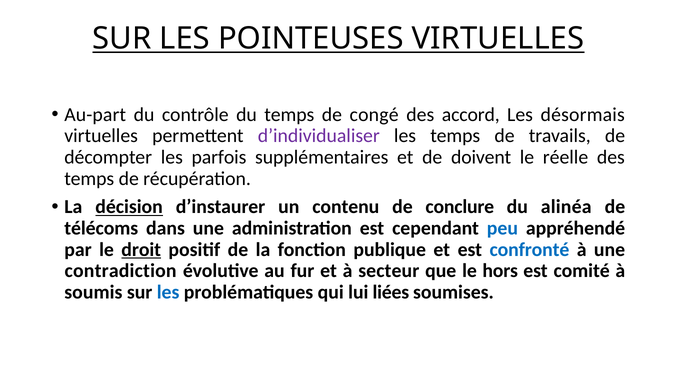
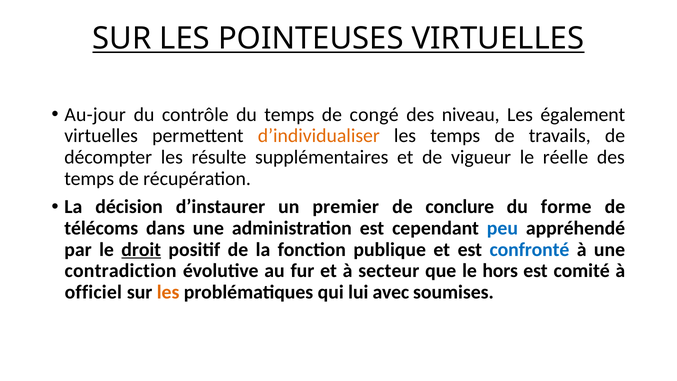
Au-part: Au-part -> Au-jour
accord: accord -> niveau
désormais: désormais -> également
d’individualiser colour: purple -> orange
parfois: parfois -> résulte
doivent: doivent -> vigueur
décision underline: present -> none
contenu: contenu -> premier
alinéa: alinéa -> forme
soumis: soumis -> officiel
les at (168, 292) colour: blue -> orange
liées: liées -> avec
